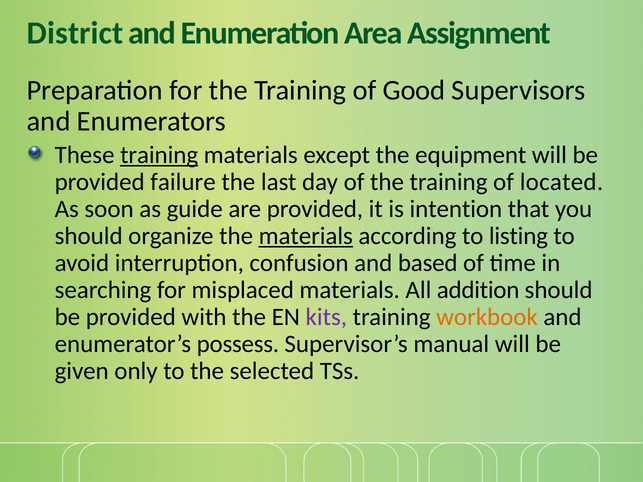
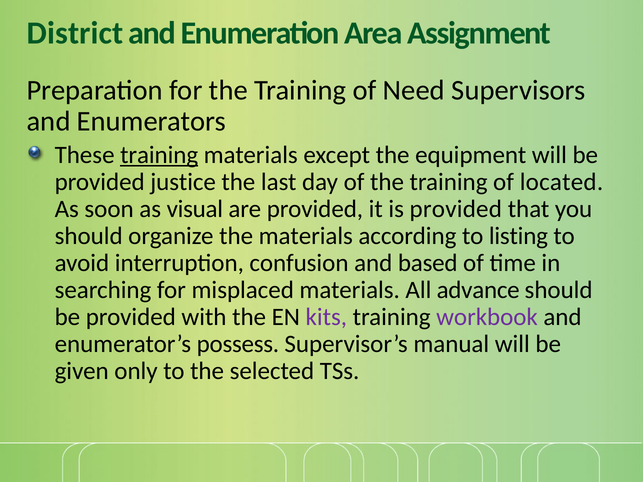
Good: Good -> Need
failure: failure -> justice
guide: guide -> visual
is intention: intention -> provided
materials at (306, 236) underline: present -> none
addition: addition -> advance
workbook colour: orange -> purple
